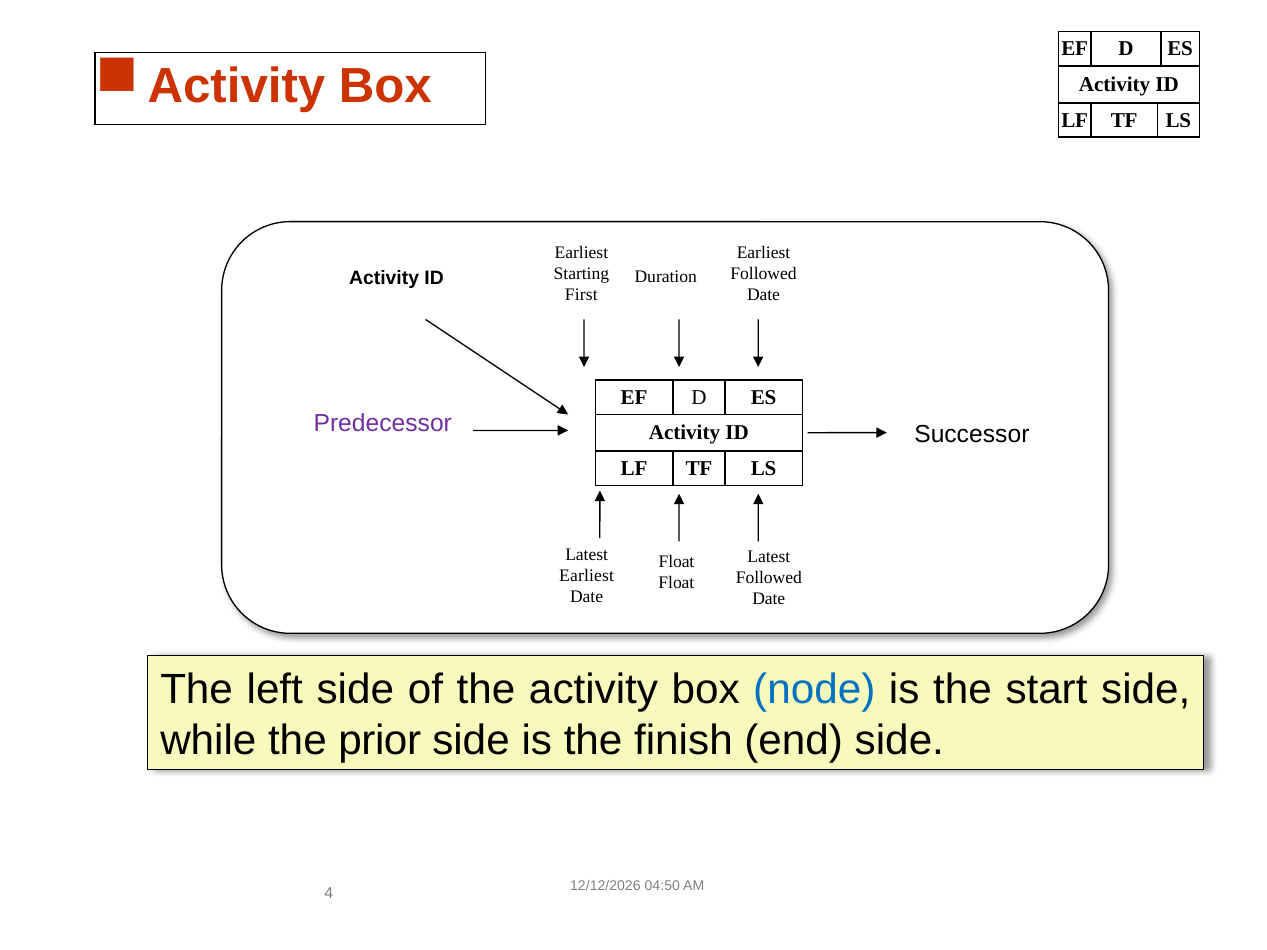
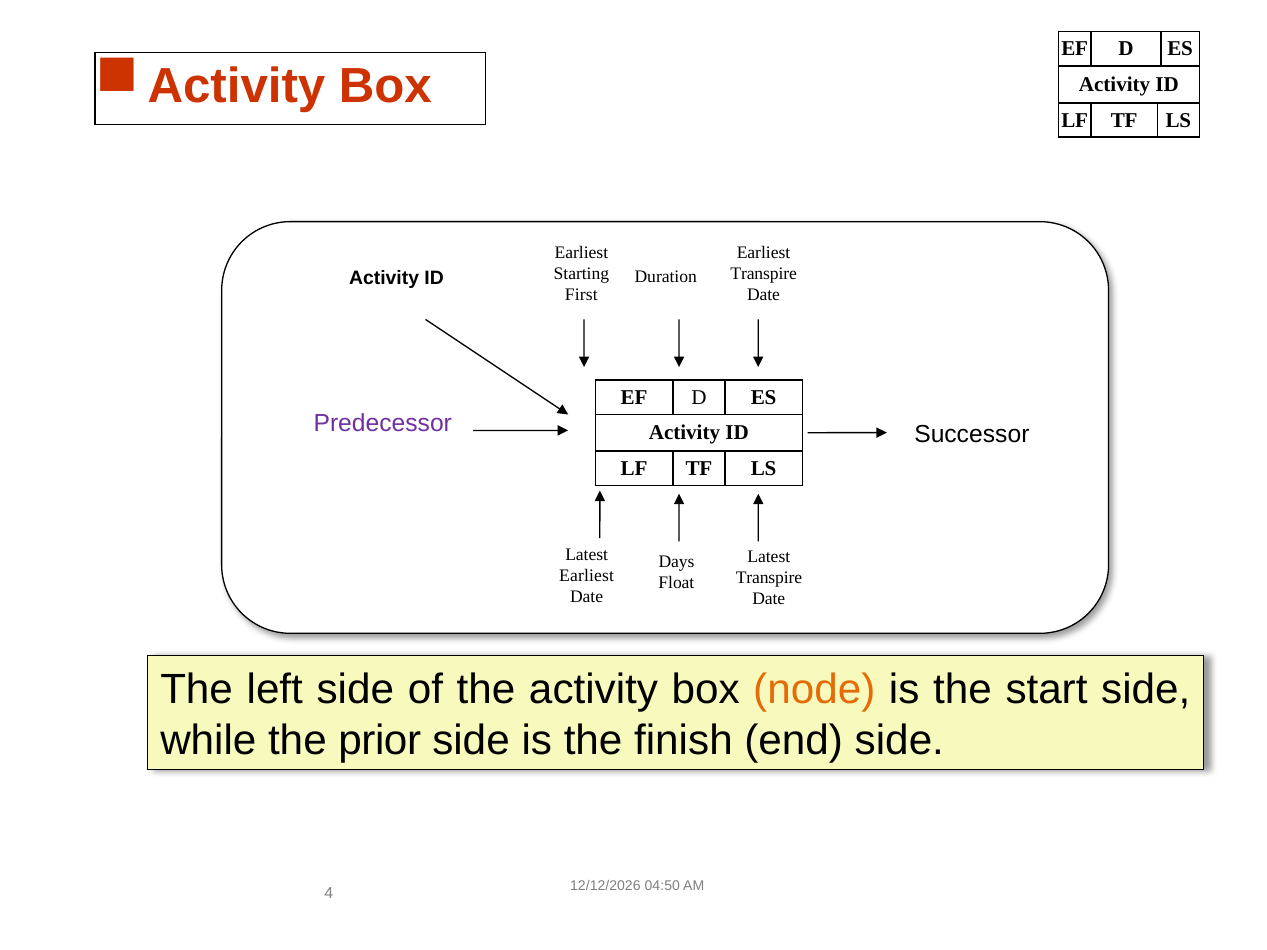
Followed at (764, 274): Followed -> Transpire
Float at (676, 562): Float -> Days
Followed at (769, 578): Followed -> Transpire
node colour: blue -> orange
